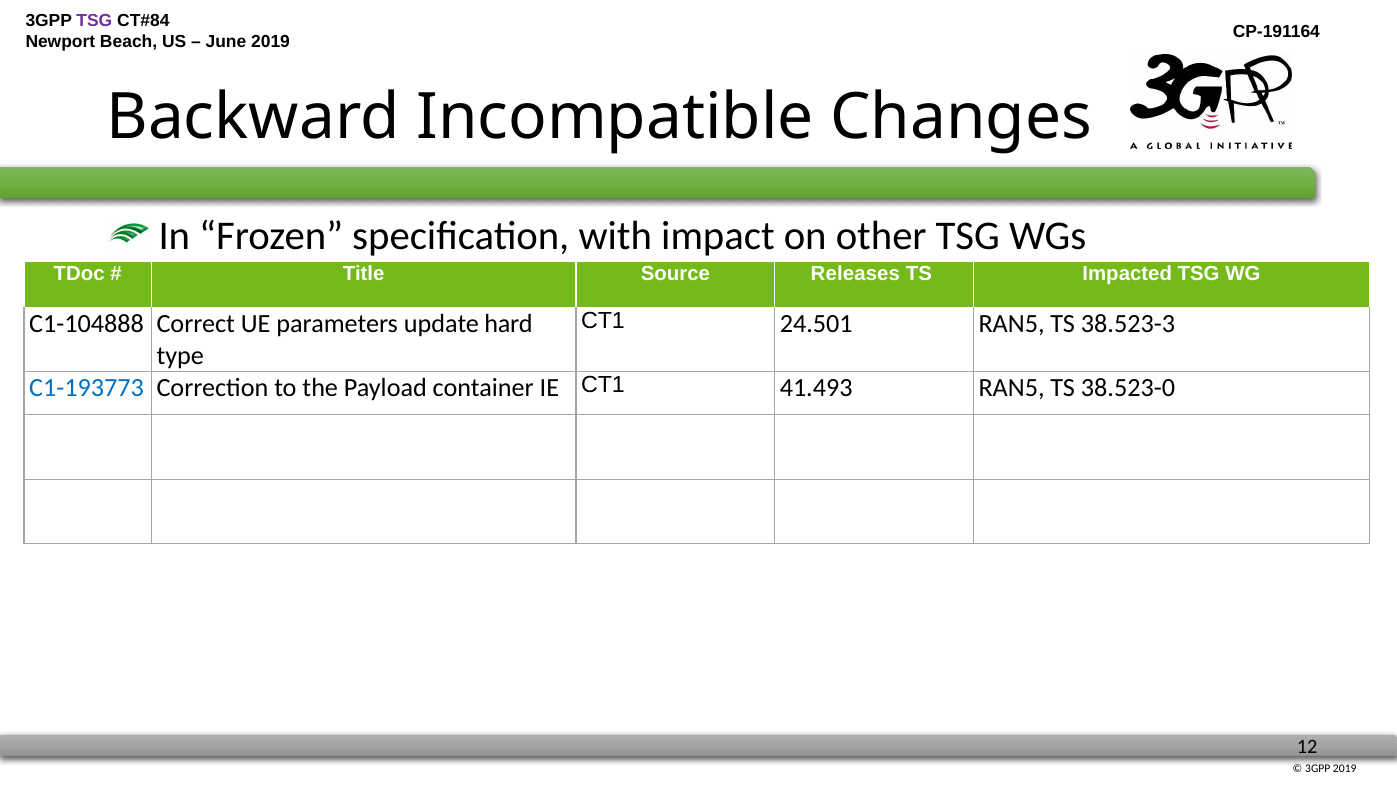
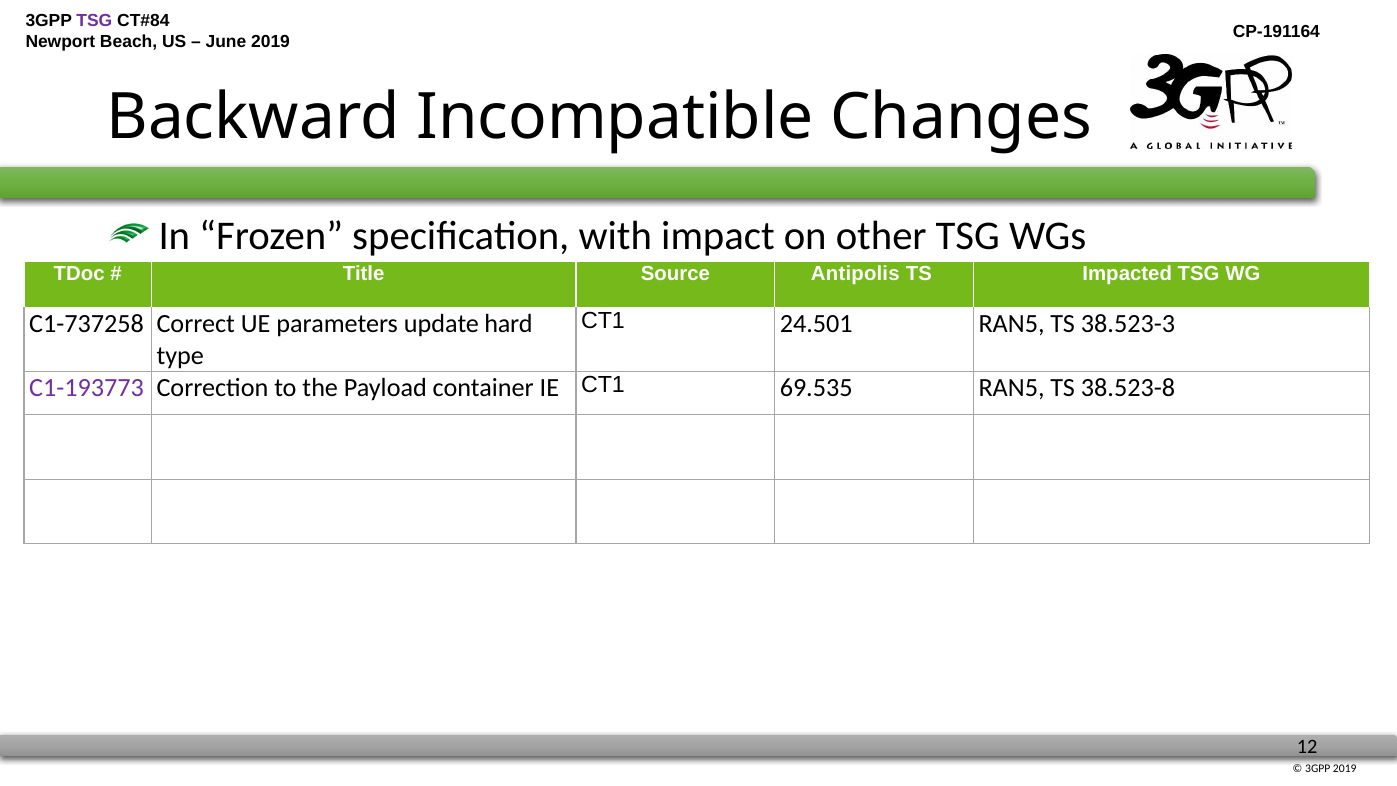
Releases: Releases -> Antipolis
C1-104888: C1-104888 -> C1-737258
C1-193773 colour: blue -> purple
41.493: 41.493 -> 69.535
38.523-0: 38.523-0 -> 38.523-8
